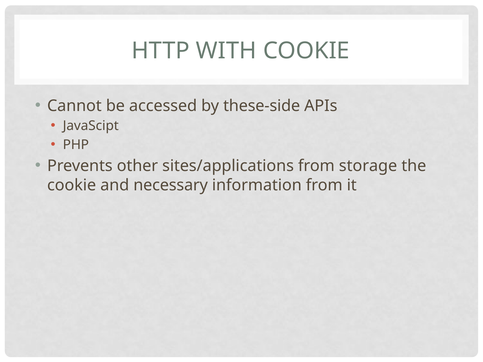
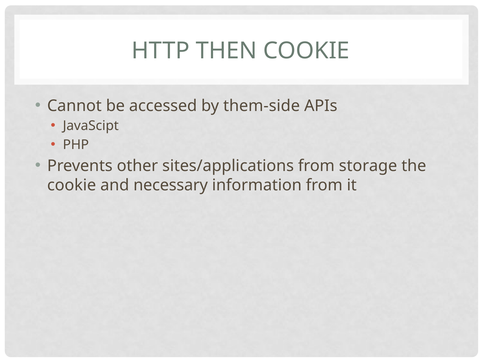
WITH: WITH -> THEN
these-side: these-side -> them-side
